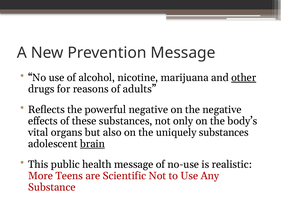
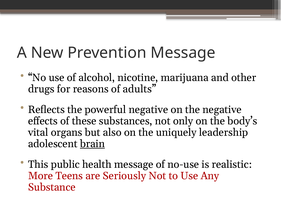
other underline: present -> none
uniquely substances: substances -> leadership
Scientific: Scientific -> Seriously
